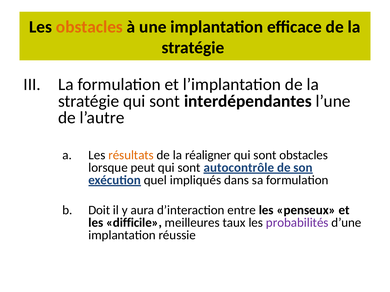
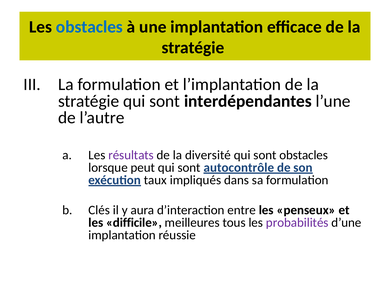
obstacles at (89, 27) colour: orange -> blue
résultats colour: orange -> purple
réaligner: réaligner -> diversité
quel: quel -> taux
Doit: Doit -> Clés
taux: taux -> tous
